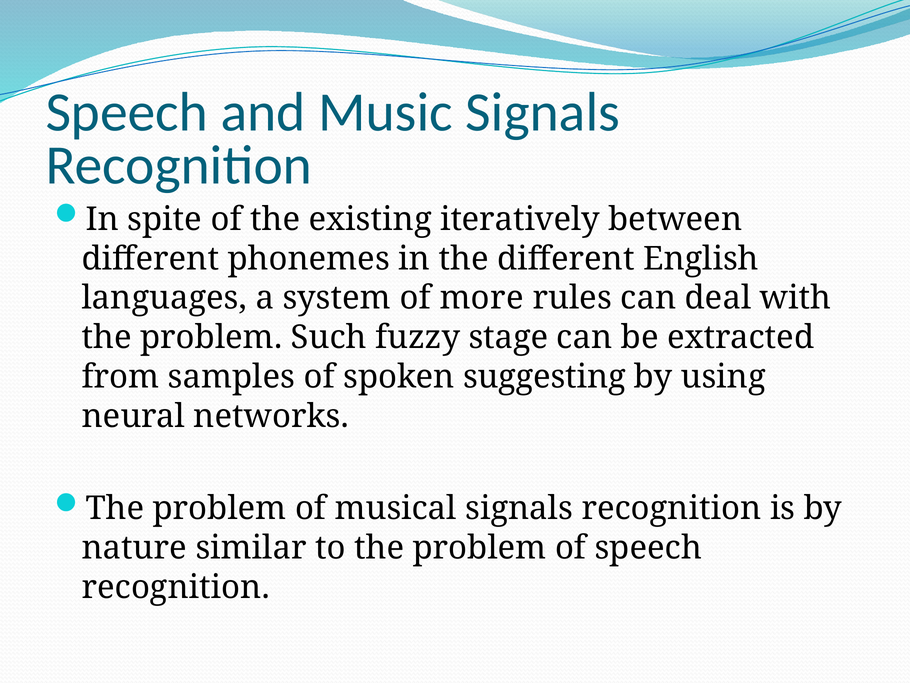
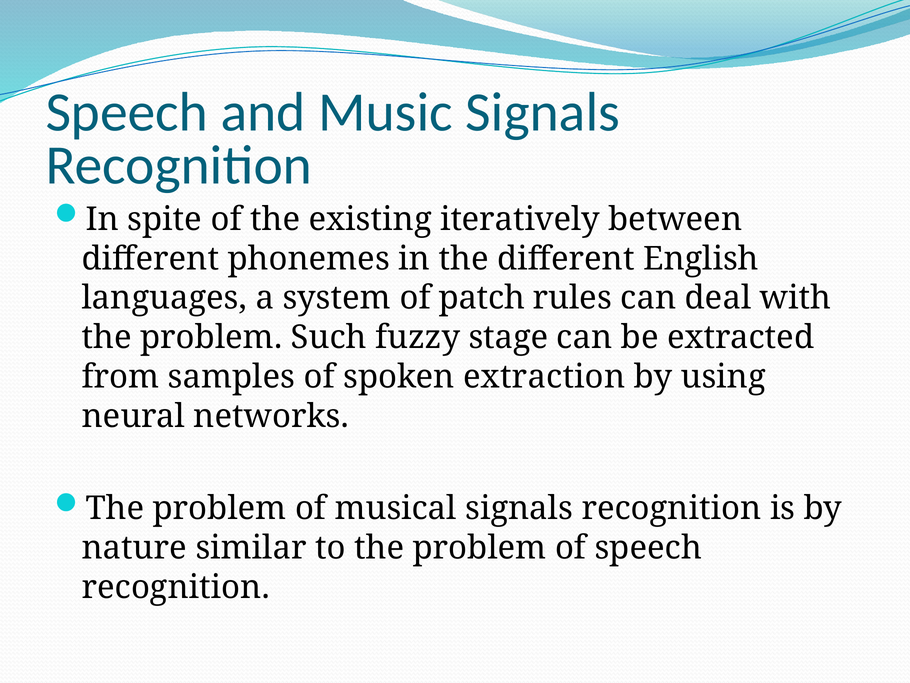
more: more -> patch
suggesting: suggesting -> extraction
